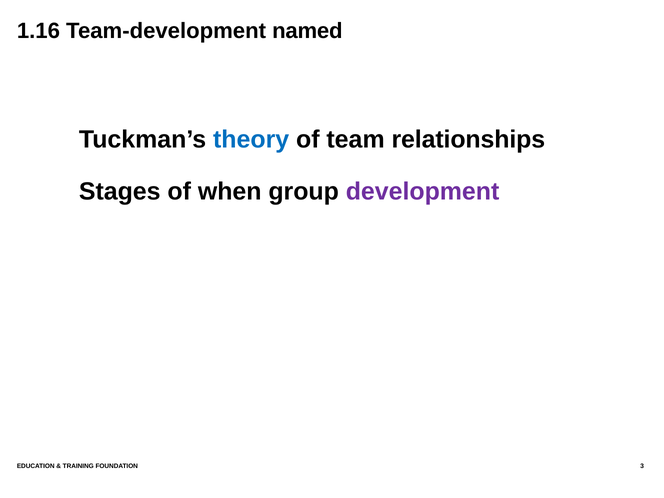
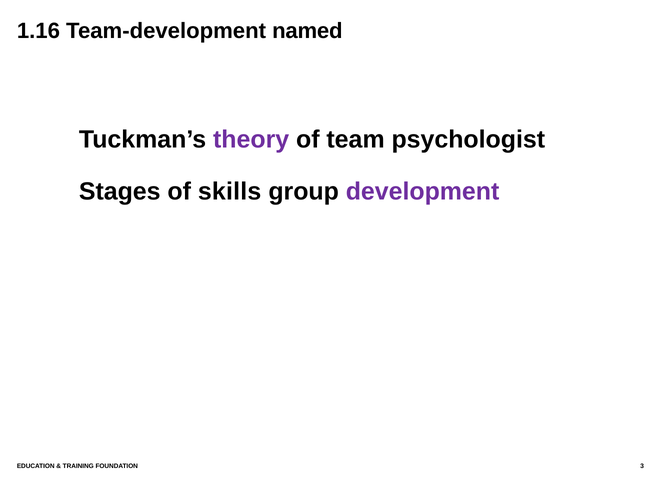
theory colour: blue -> purple
relationships: relationships -> psychologist
when: when -> skills
